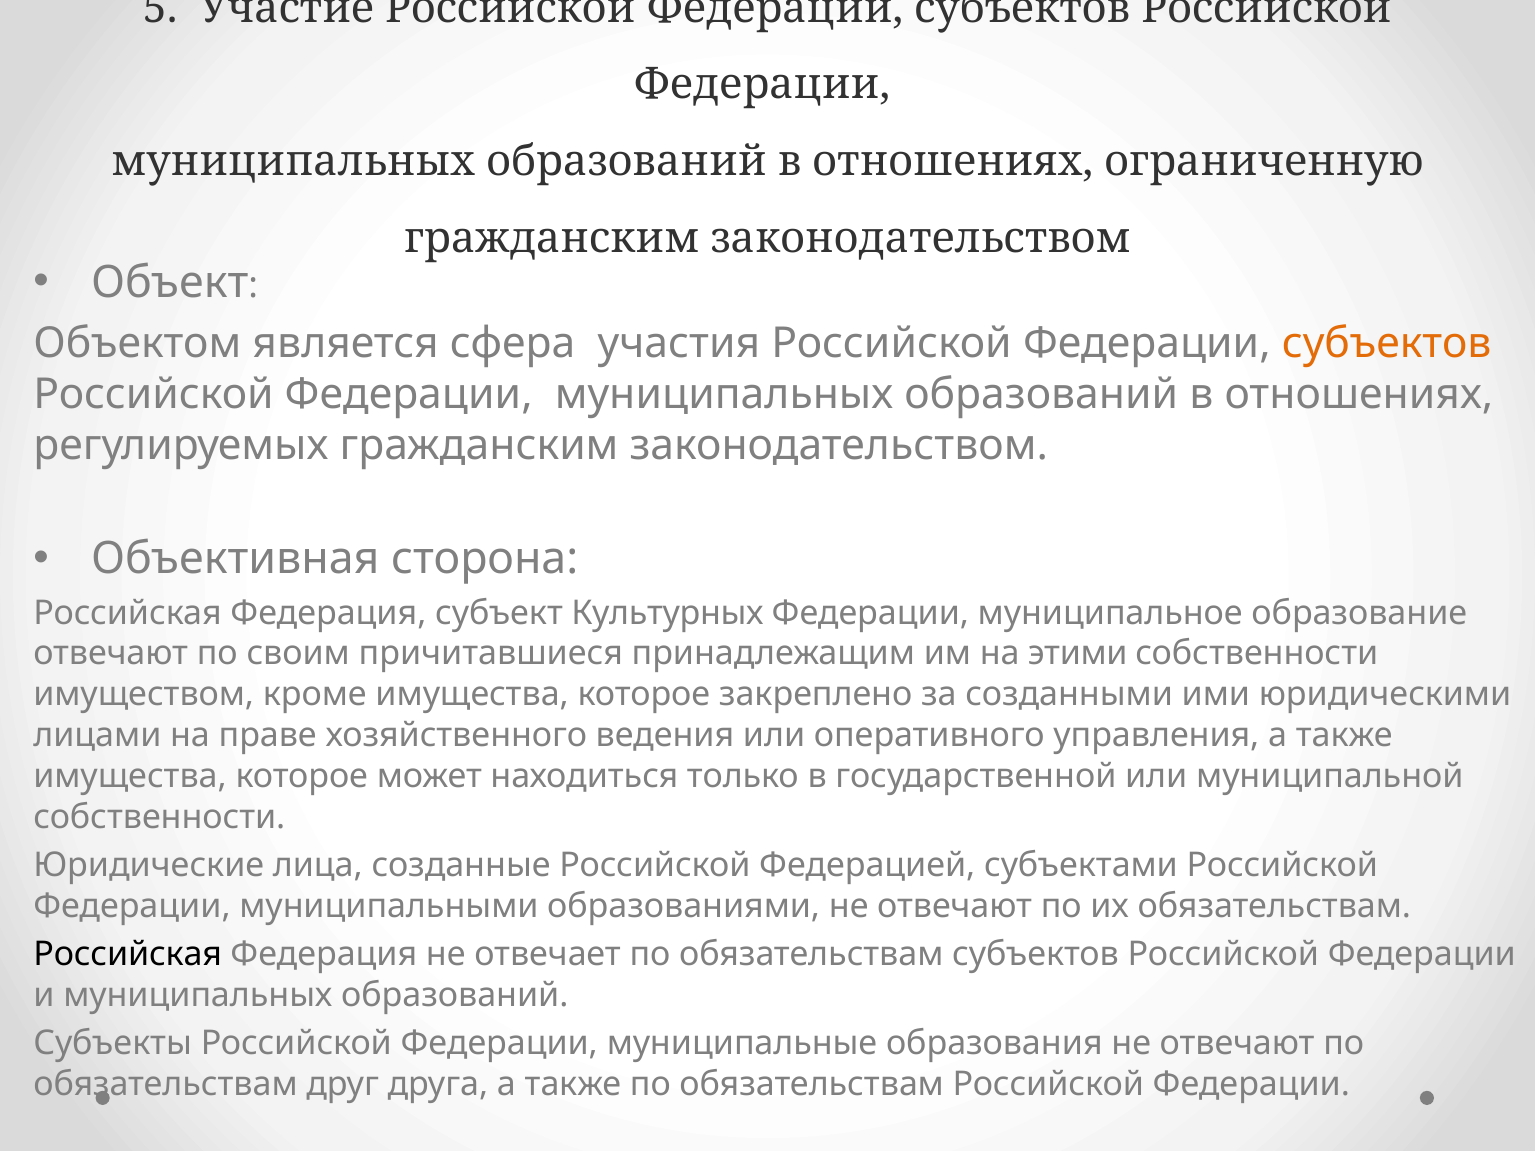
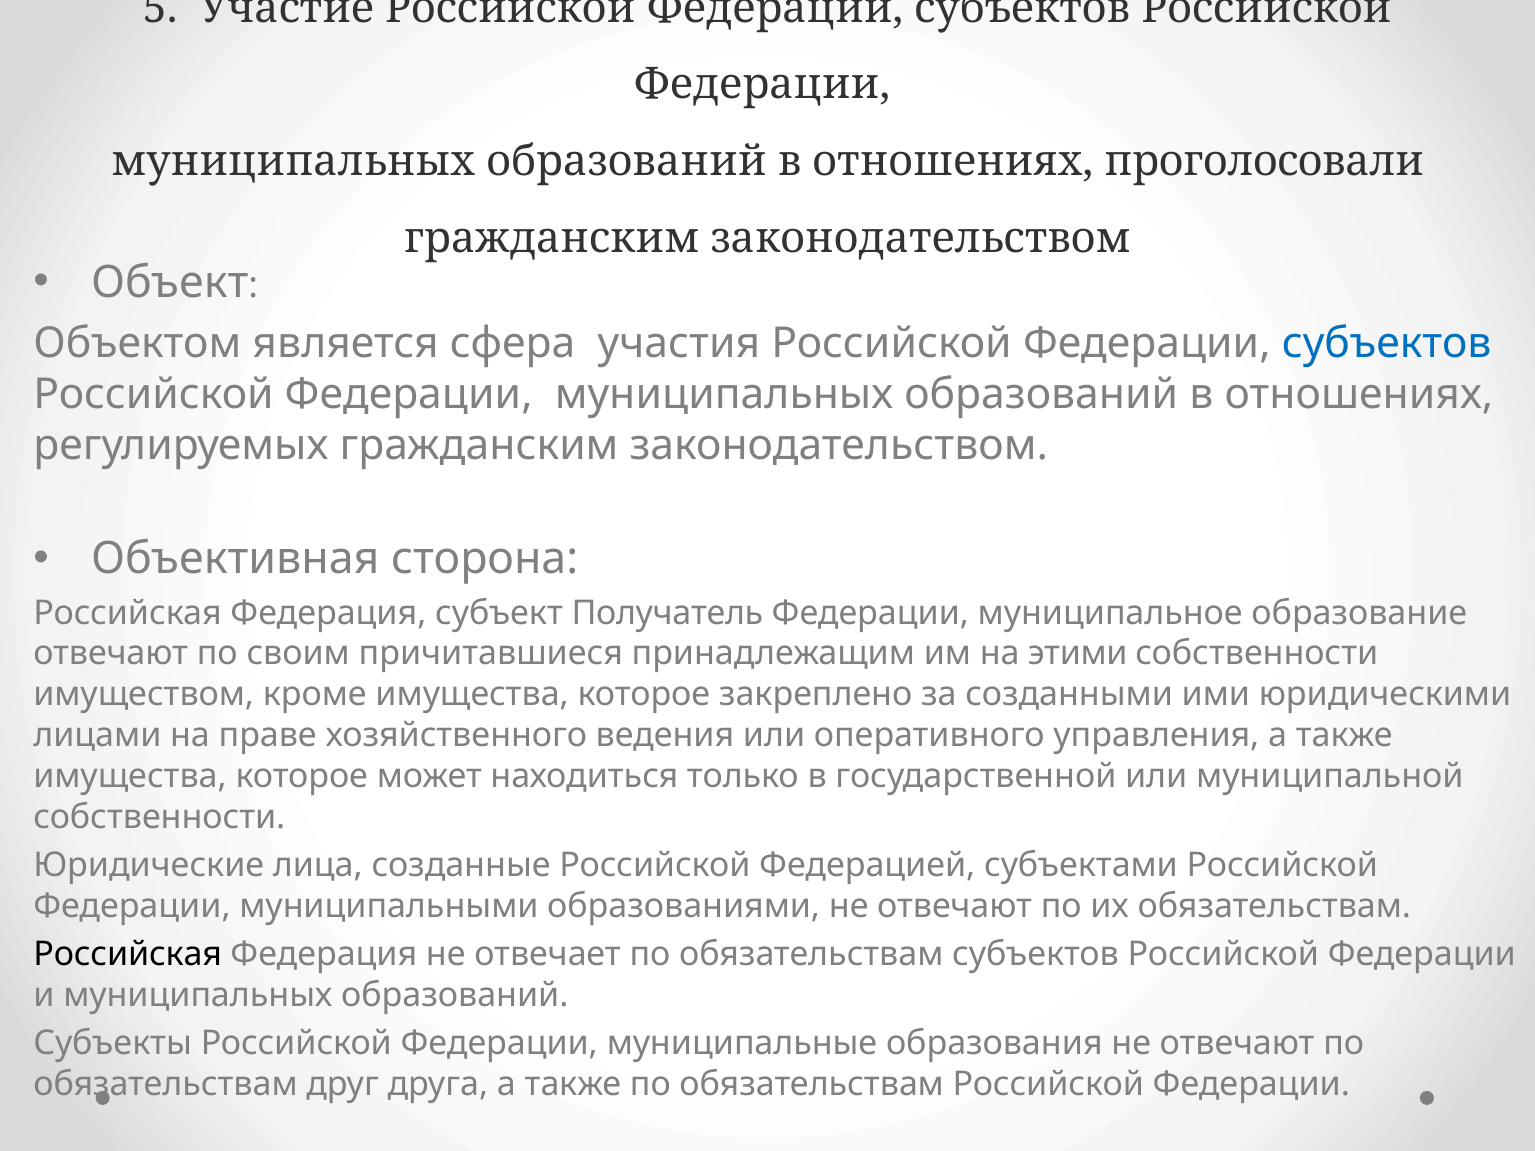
ограниченную: ограниченную -> проголосовали
субъектов at (1387, 344) colour: orange -> blue
Культурных: Культурных -> Получатель
